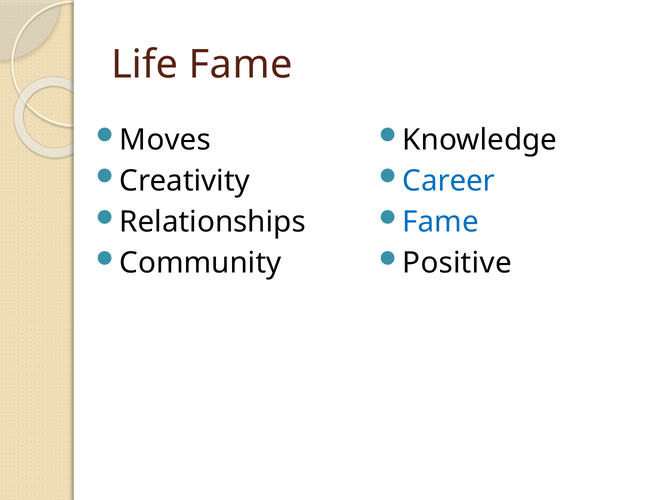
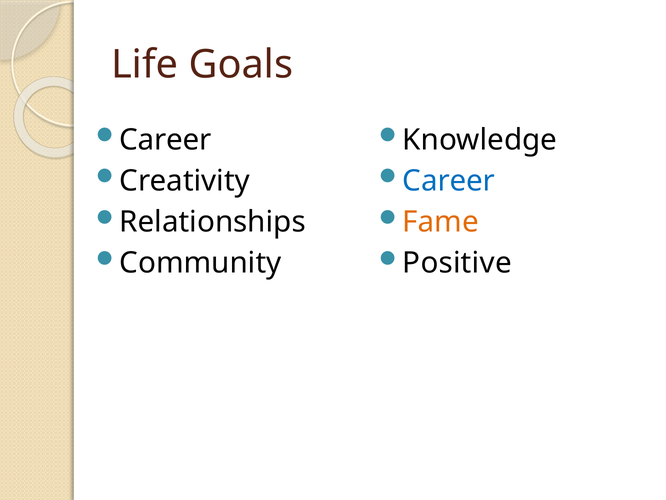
Life Fame: Fame -> Goals
Moves at (165, 140): Moves -> Career
Fame at (441, 222) colour: blue -> orange
